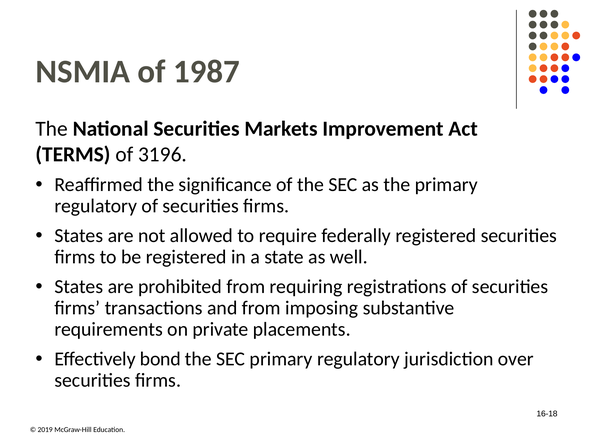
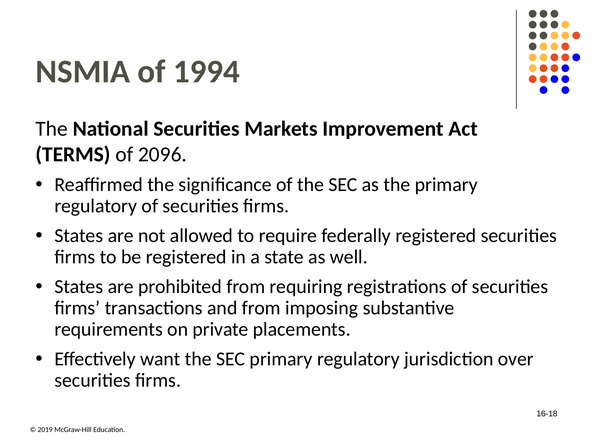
87: 87 -> 94
31: 31 -> 20
bond: bond -> want
